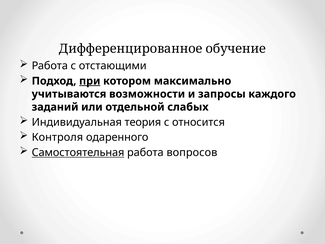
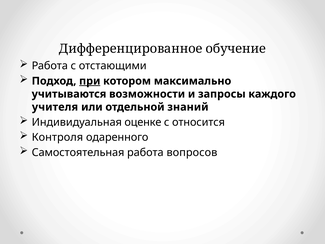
заданий: заданий -> учителя
слабых: слабых -> знаний
теория: теория -> оценке
Самостоятельная underline: present -> none
